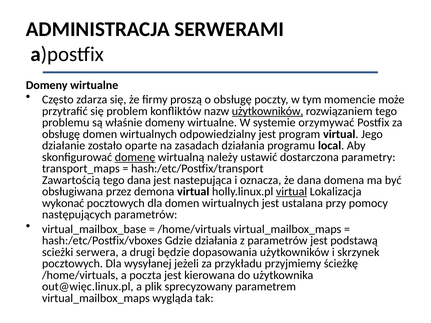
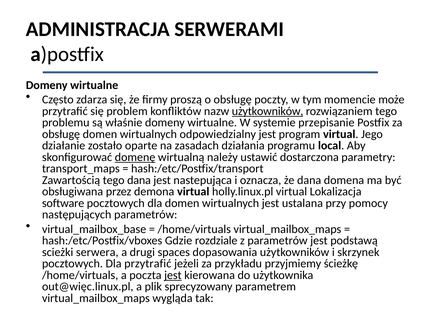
orzymywać: orzymywać -> przepisanie
virtual at (292, 192) underline: present -> none
wykonać: wykonać -> software
Gdzie działania: działania -> rozdziale
będzie: będzie -> spaces
Dla wysyłanej: wysyłanej -> przytrafić
jest at (173, 275) underline: none -> present
